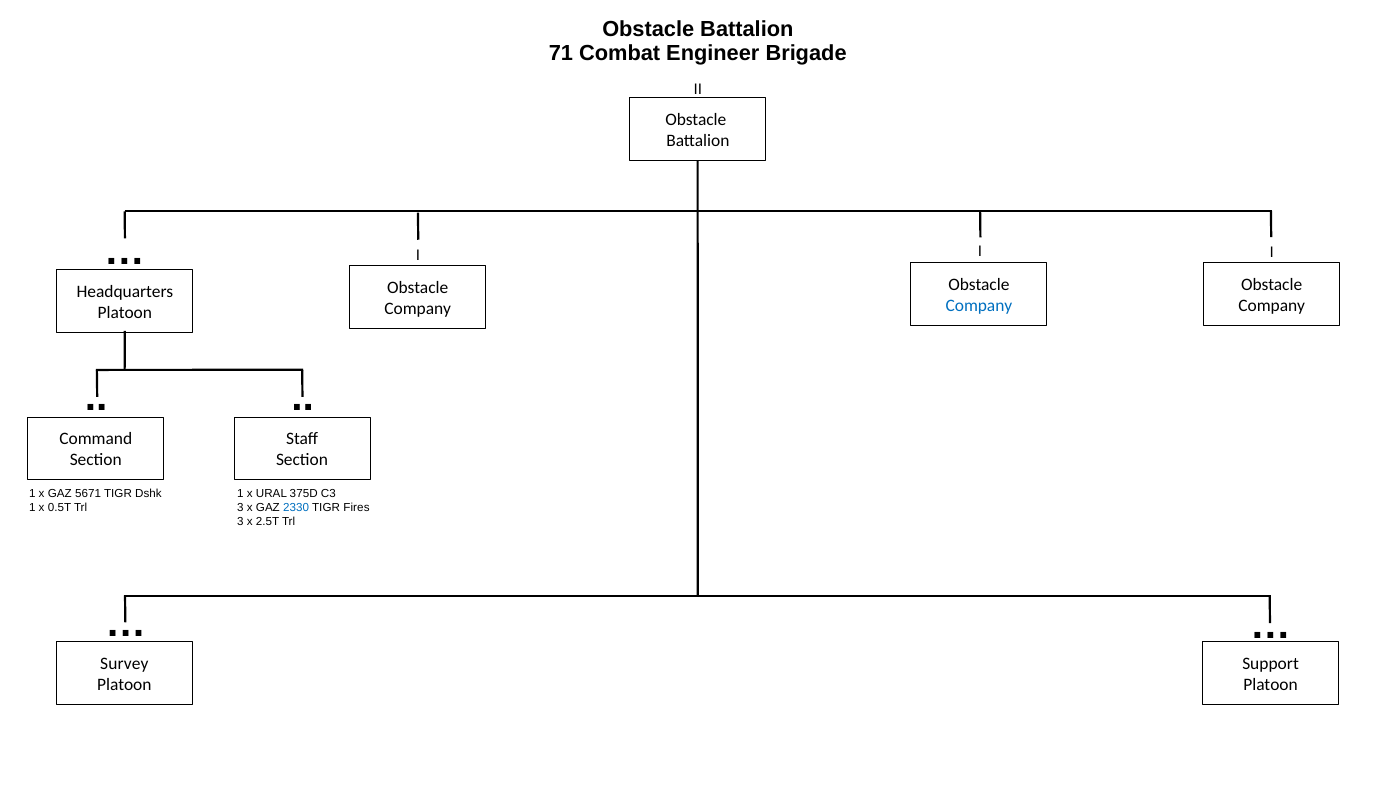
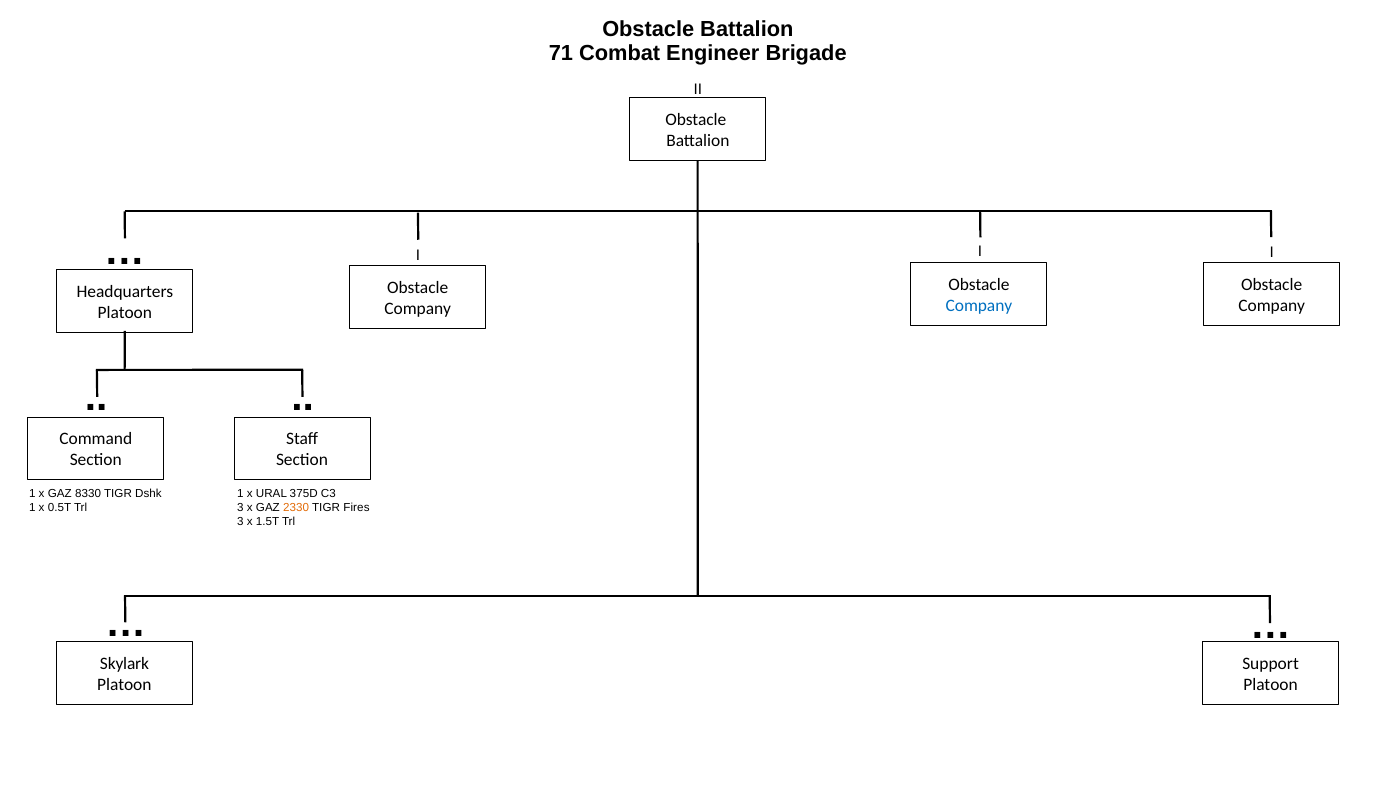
5671: 5671 -> 8330
2330 colour: blue -> orange
2.5T: 2.5T -> 1.5T
Survey: Survey -> Skylark
